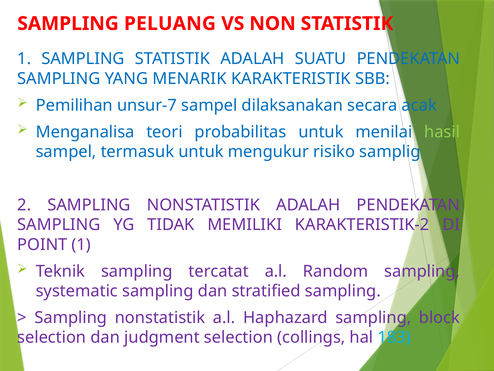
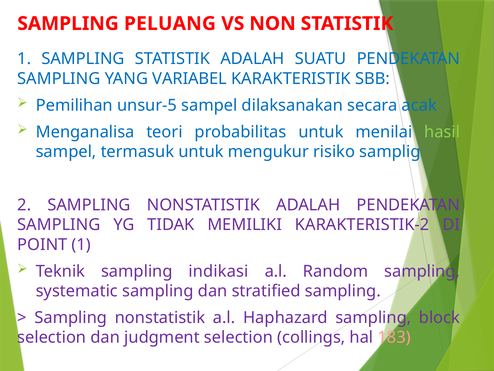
MENARIK: MENARIK -> VARIABEL
unsur-7: unsur-7 -> unsur-5
tercatat: tercatat -> indikasi
183 colour: light blue -> pink
